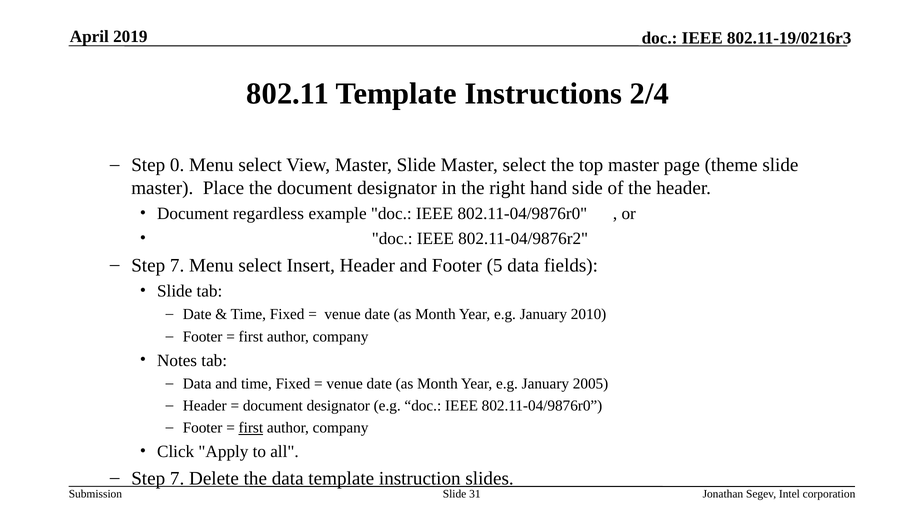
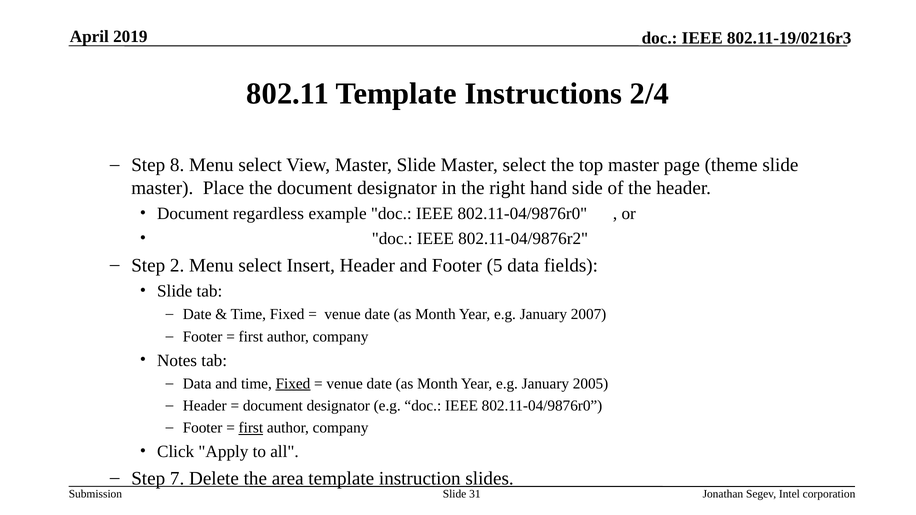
0: 0 -> 8
7 at (177, 265): 7 -> 2
2010: 2010 -> 2007
Fixed at (293, 384) underline: none -> present
the data: data -> area
